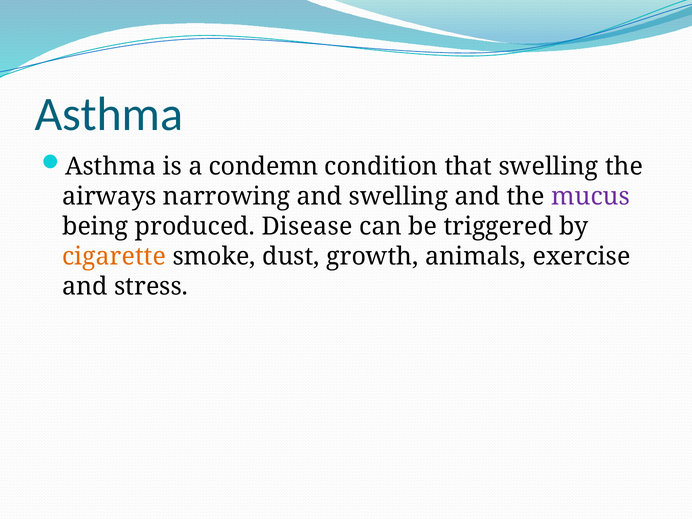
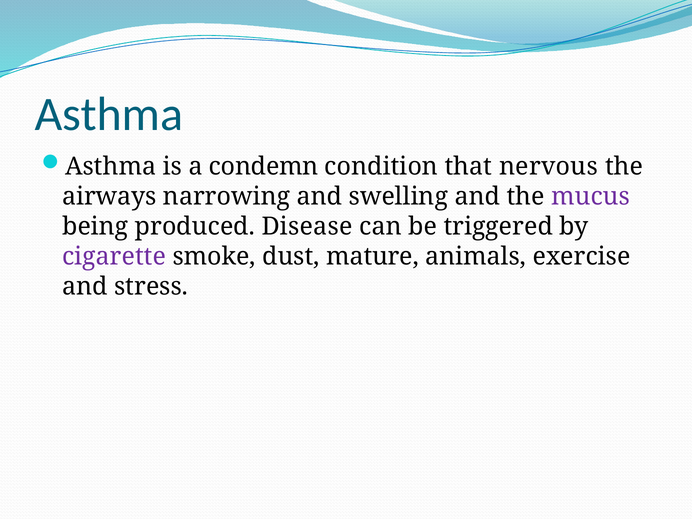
that swelling: swelling -> nervous
cigarette colour: orange -> purple
growth: growth -> mature
